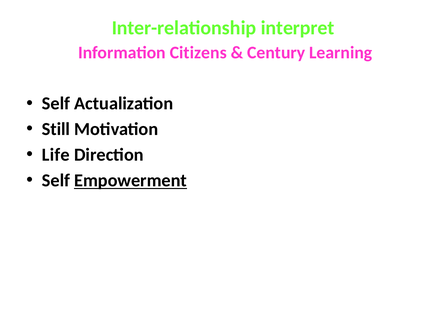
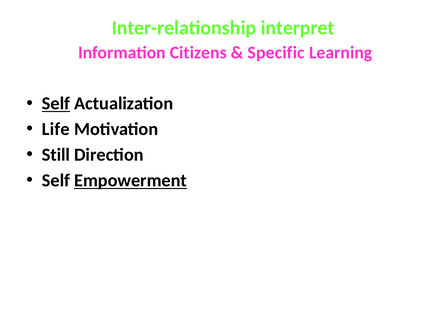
Century: Century -> Specific
Self at (56, 104) underline: none -> present
Still: Still -> Life
Life: Life -> Still
